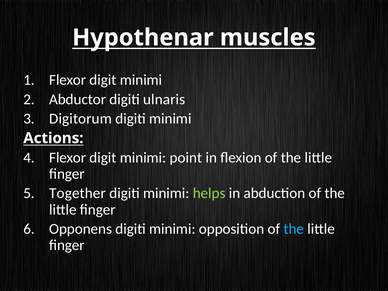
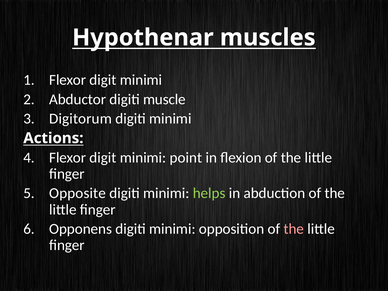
ulnaris: ulnaris -> muscle
Together: Together -> Opposite
the at (294, 229) colour: light blue -> pink
